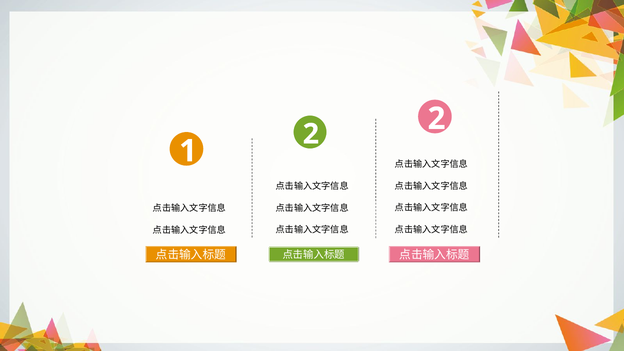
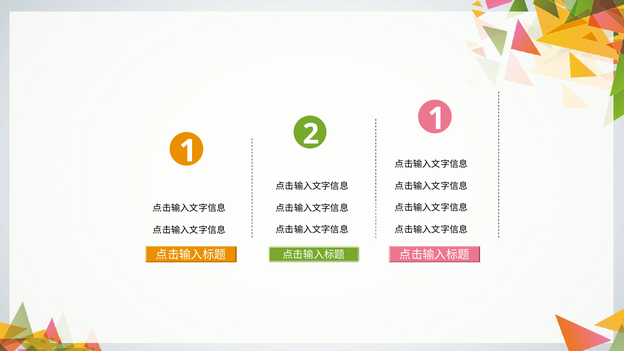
2 2: 2 -> 1
